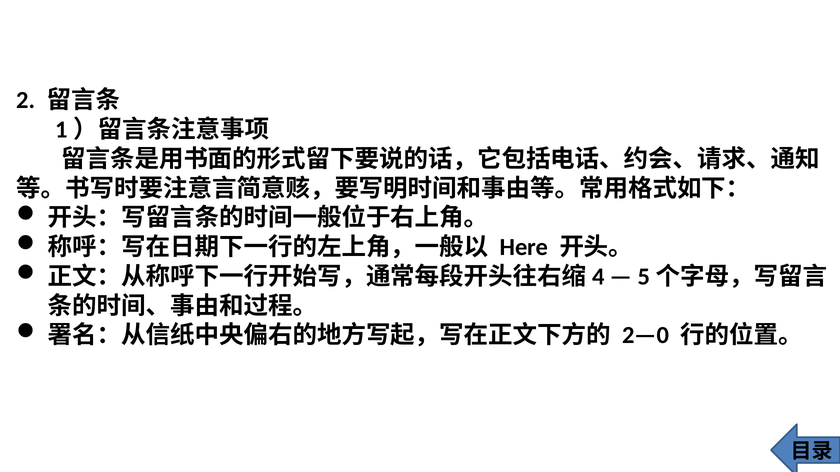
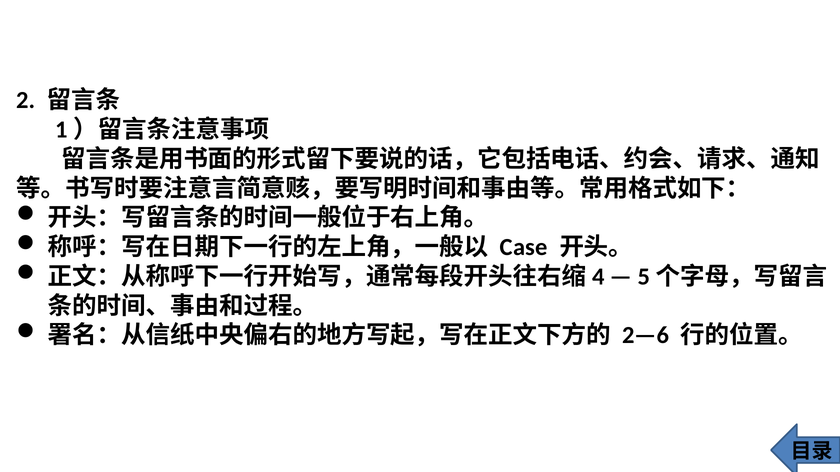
Here: Here -> Case
2—0: 2—0 -> 2—6
